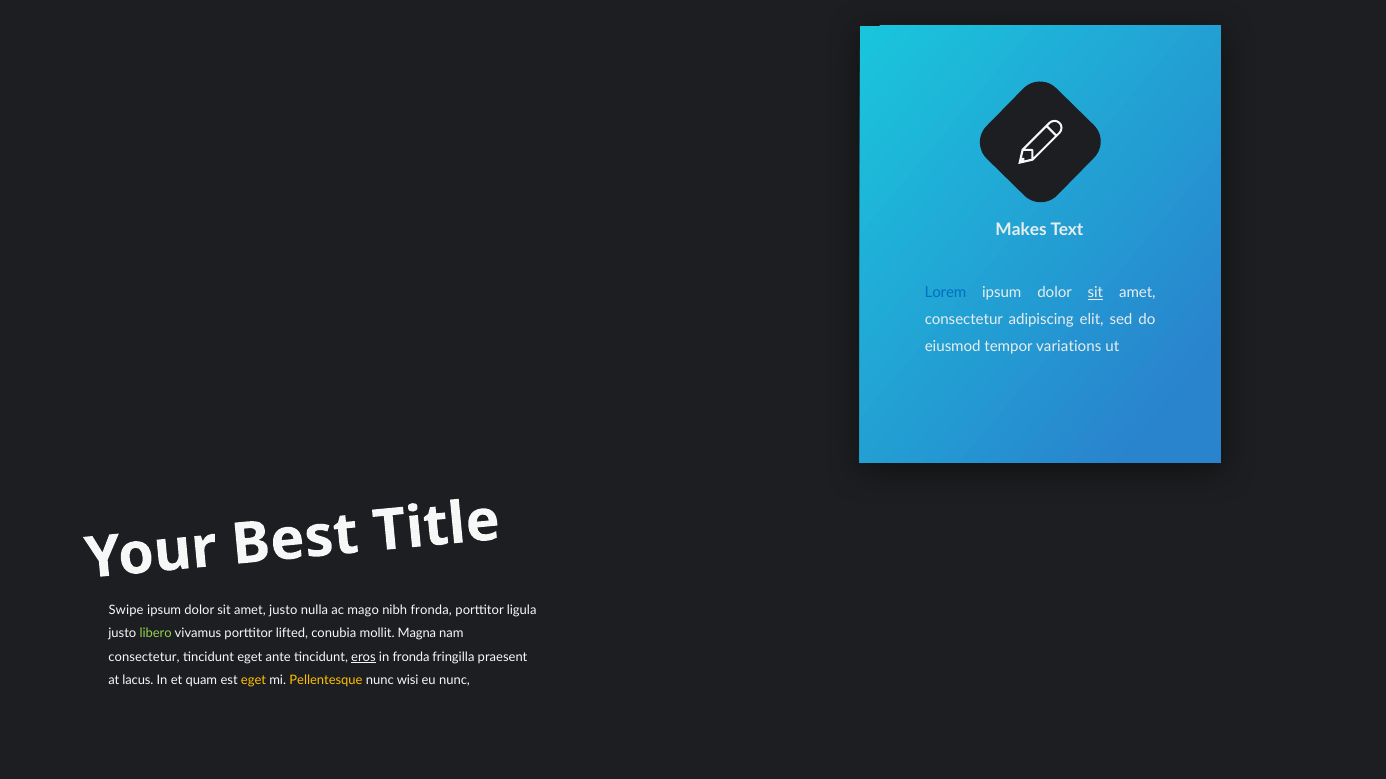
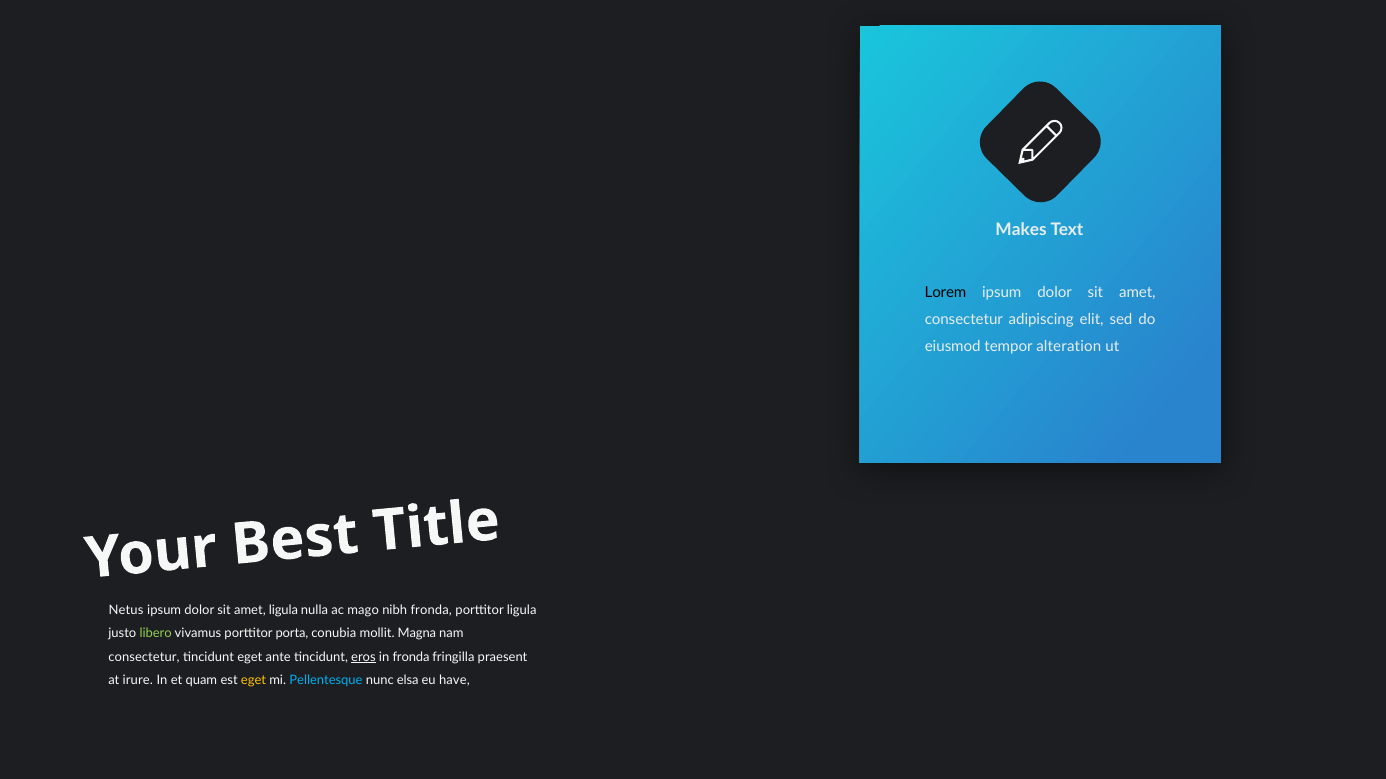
Lorem colour: blue -> black
sit at (1095, 293) underline: present -> none
variations: variations -> alteration
Swipe: Swipe -> Netus
amet justo: justo -> ligula
lifted: lifted -> porta
lacus: lacus -> irure
Pellentesque colour: yellow -> light blue
wisi: wisi -> elsa
eu nunc: nunc -> have
